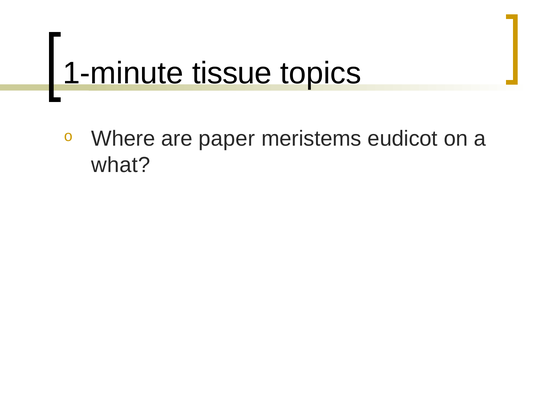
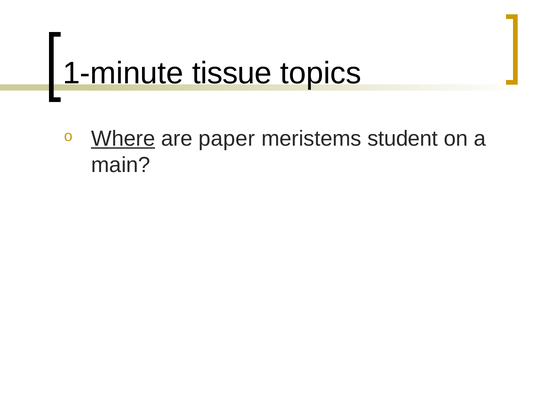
Where underline: none -> present
eudicot: eudicot -> student
what: what -> main
